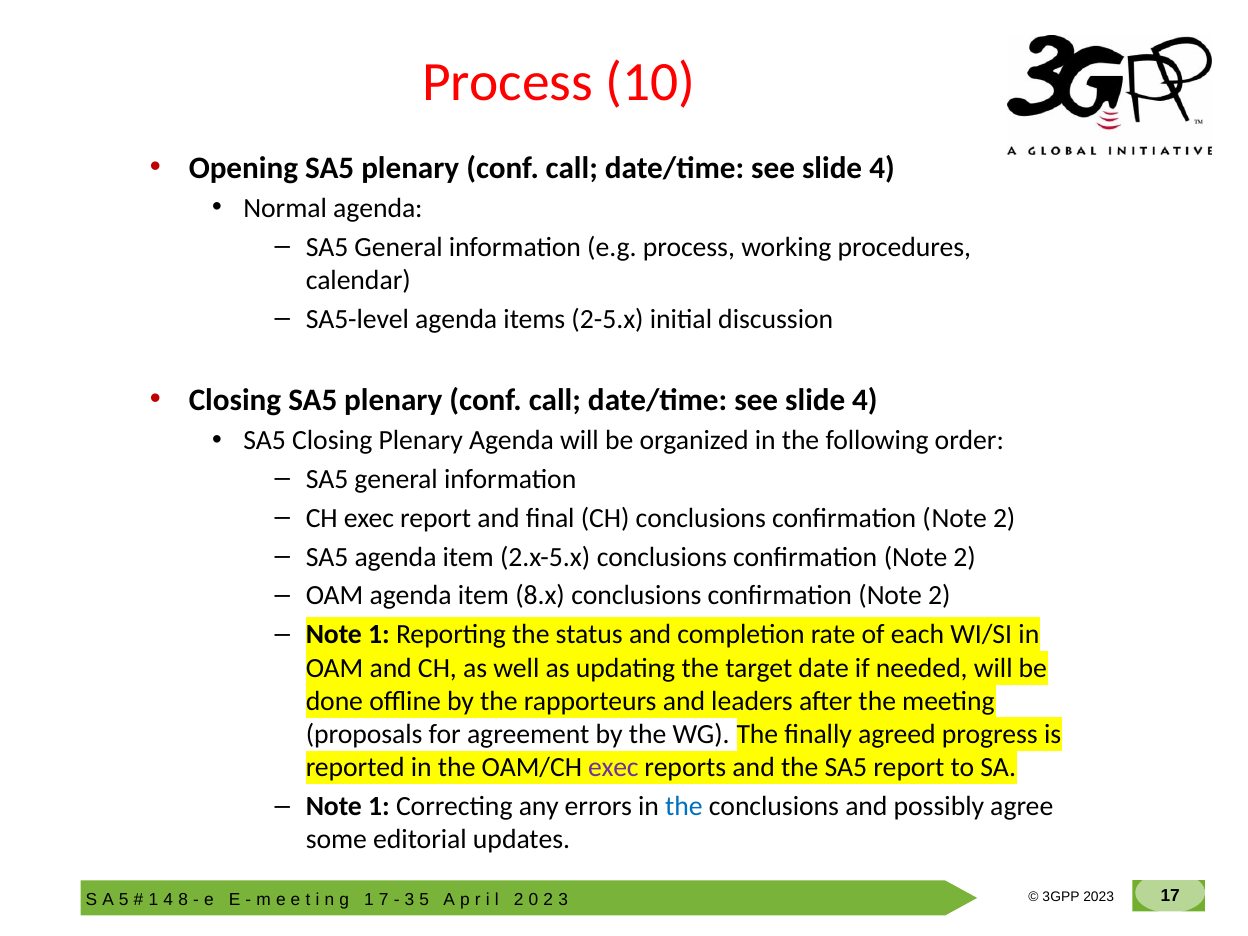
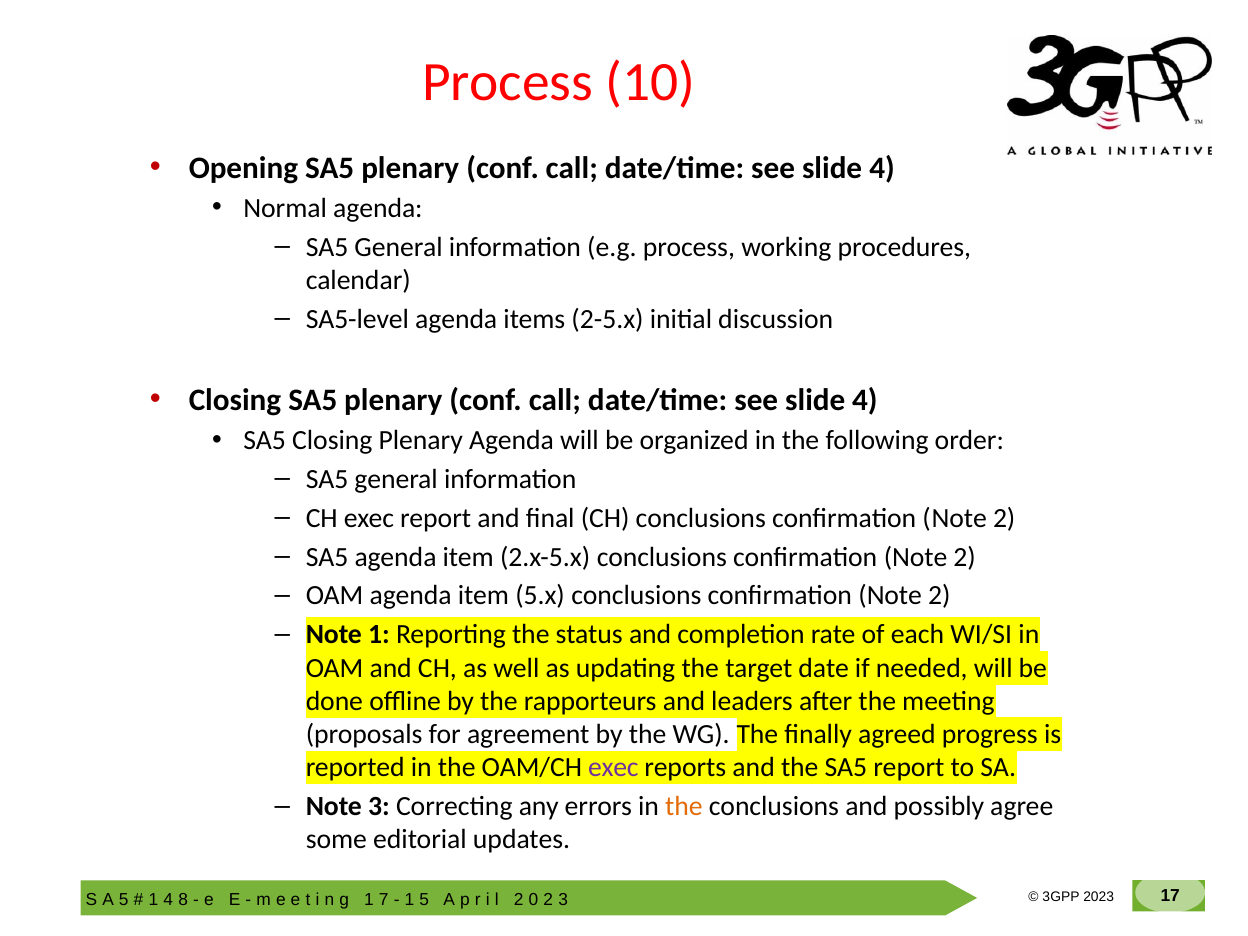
8.x: 8.x -> 5.x
1 at (379, 807): 1 -> 3
the at (684, 807) colour: blue -> orange
3 at (410, 900): 3 -> 1
